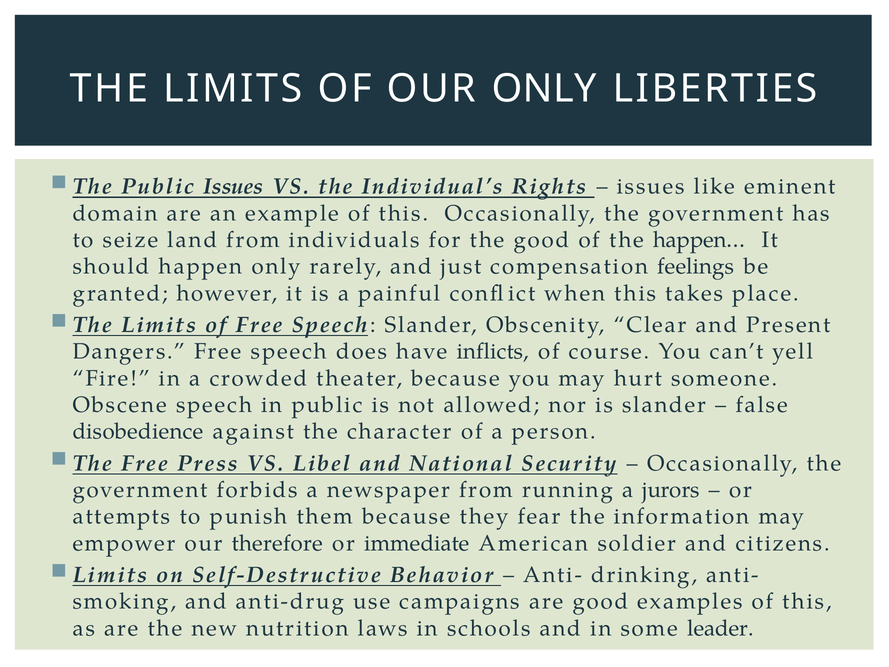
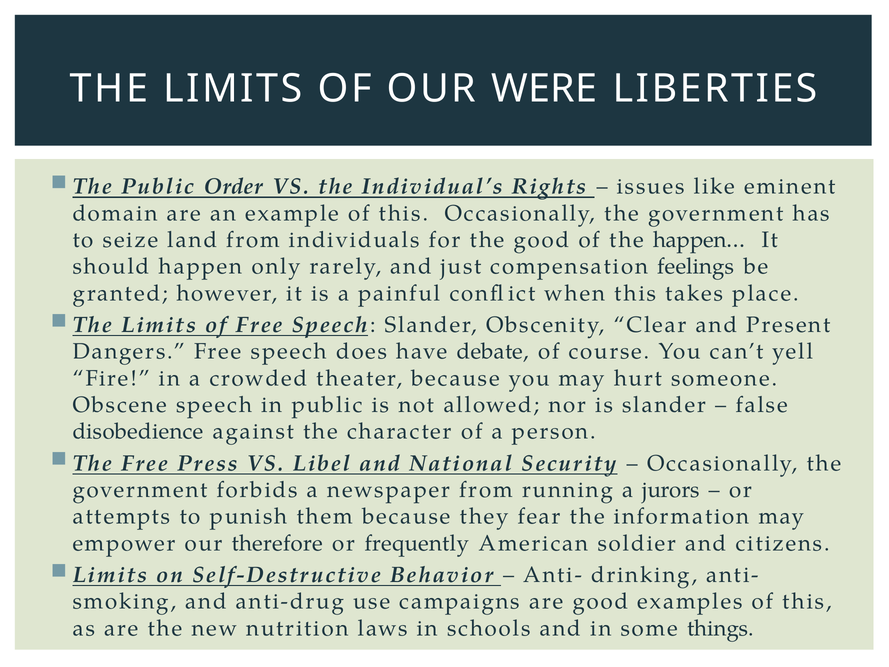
OUR ONLY: ONLY -> WERE
Public Issues: Issues -> Order
inflicts: inflicts -> debate
immediate: immediate -> frequently
leader: leader -> things
